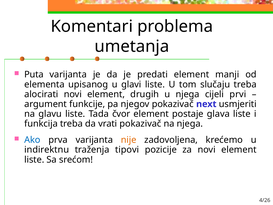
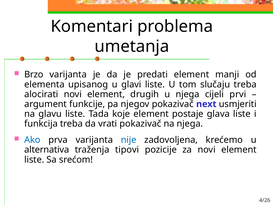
Puta: Puta -> Brzo
čvor: čvor -> koje
nije colour: orange -> blue
indirektnu: indirektnu -> alternativa
